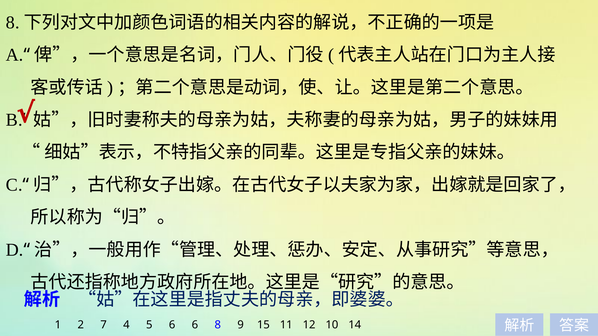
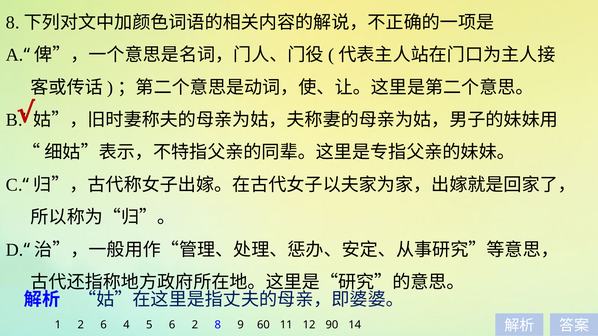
2 7: 7 -> 6
6 6: 6 -> 2
15: 15 -> 60
10: 10 -> 90
